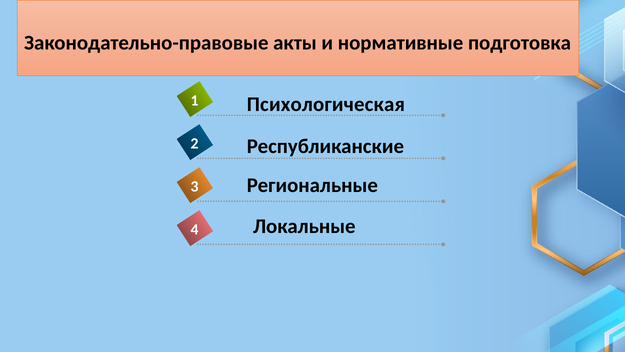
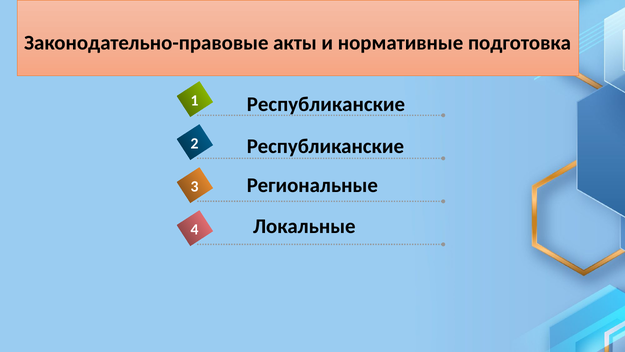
Психологическая at (326, 104): Психологическая -> Республиканские
